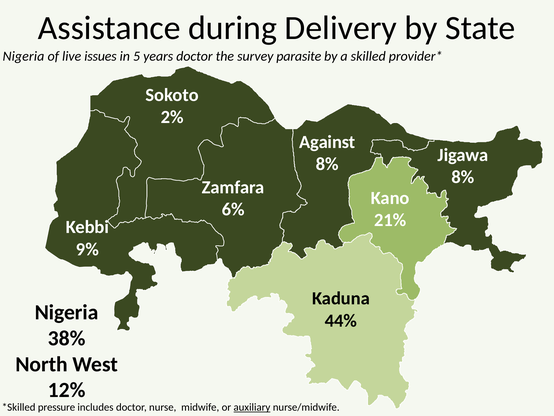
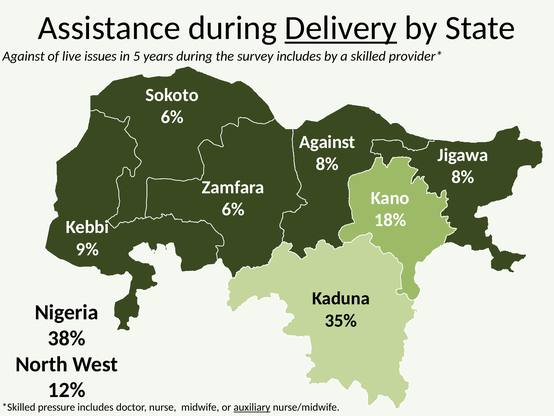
Delivery underline: none -> present
Nigeria at (23, 56): Nigeria -> Against
years doctor: doctor -> during
survey parasite: parasite -> includes
2% at (172, 117): 2% -> 6%
21%: 21% -> 18%
44%: 44% -> 35%
